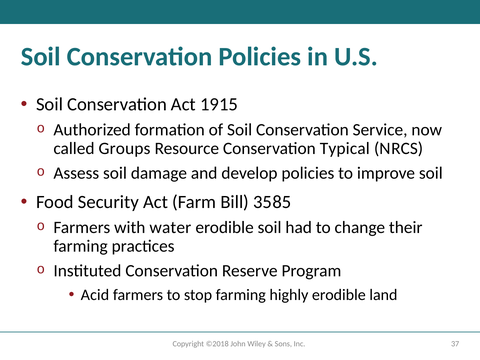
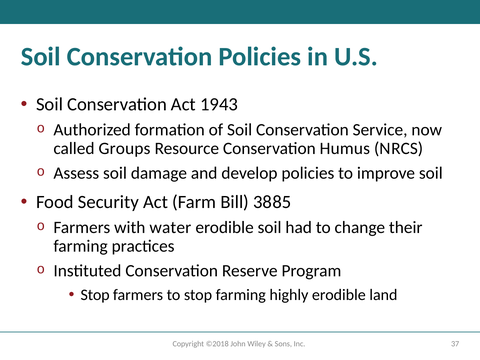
15: 15 -> 43
Typical: Typical -> Humus
35: 35 -> 38
Acid at (95, 295): Acid -> Stop
